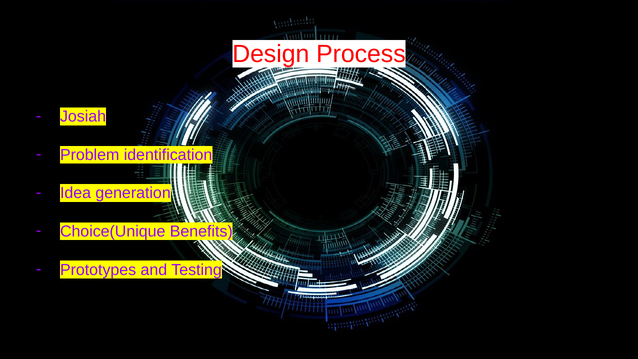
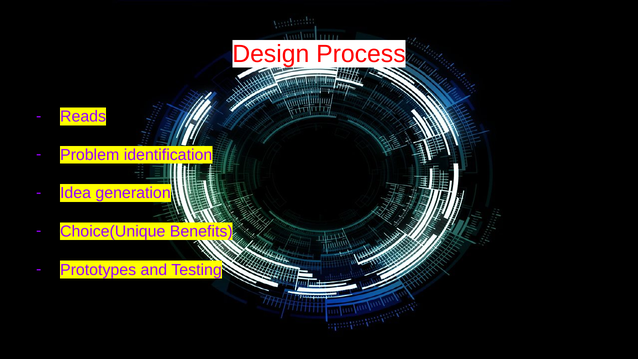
Josiah: Josiah -> Reads
